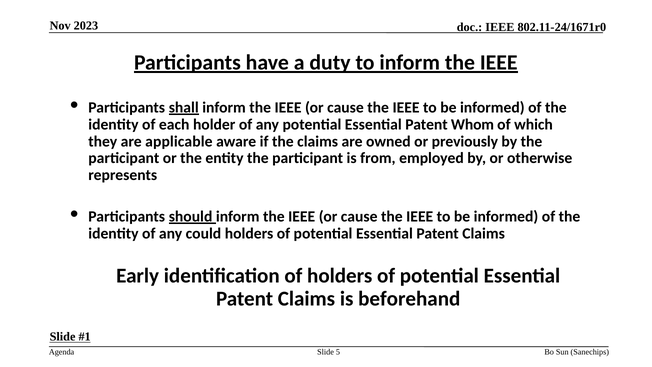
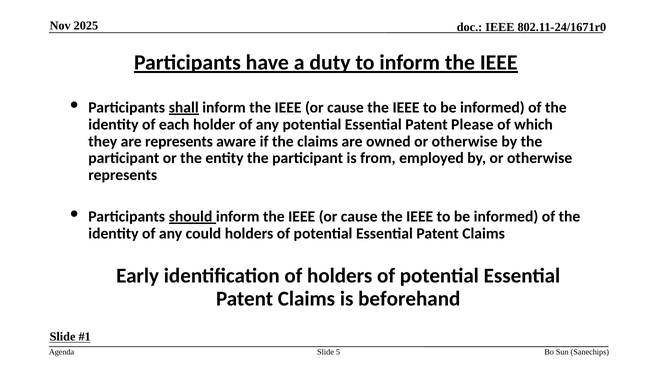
2023: 2023 -> 2025
Whom: Whom -> Please
are applicable: applicable -> represents
owned or previously: previously -> otherwise
